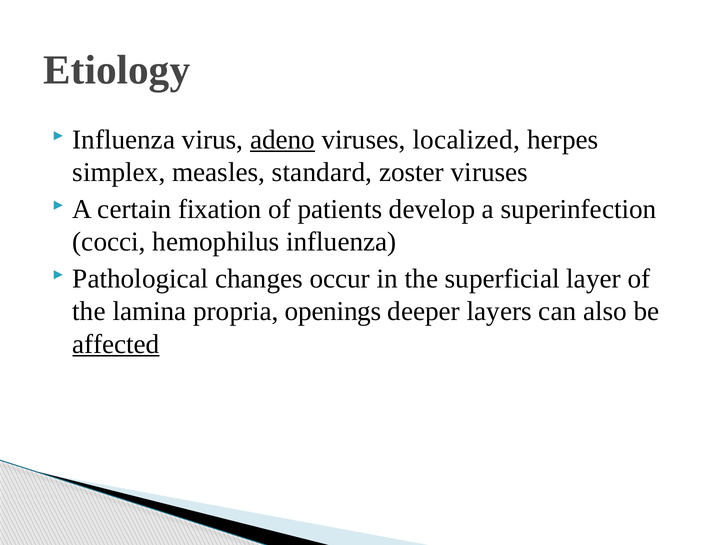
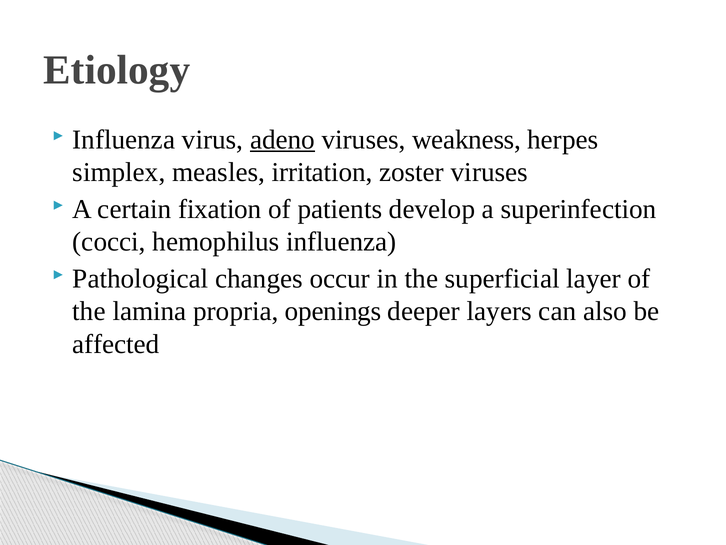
localized: localized -> weakness
standard: standard -> irritation
affected underline: present -> none
